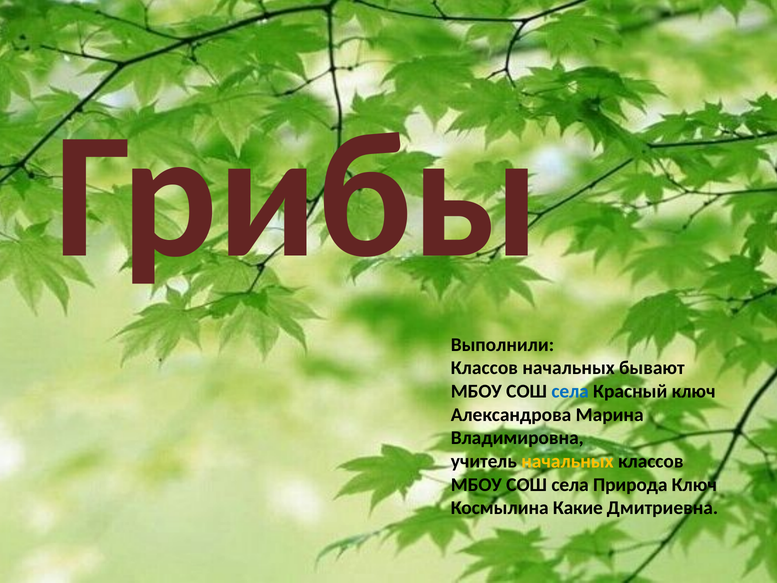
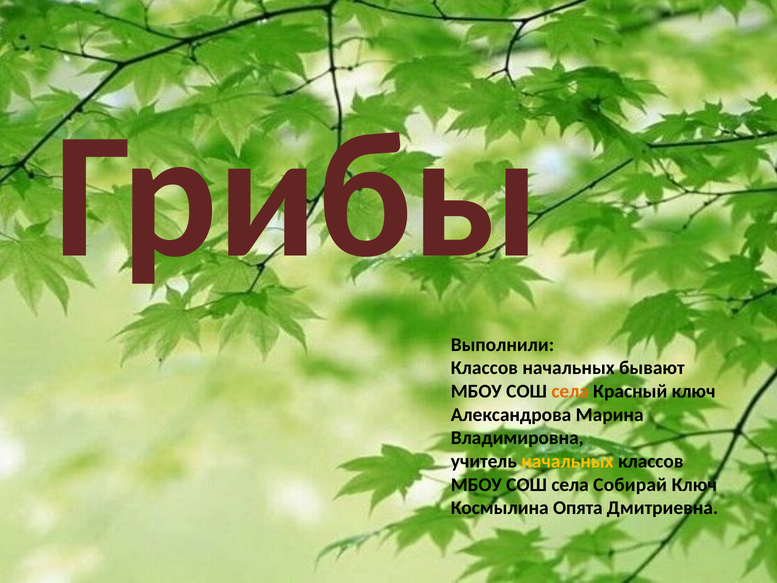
села at (570, 391) colour: blue -> orange
Природа: Природа -> Собирай
Какие: Какие -> Опята
